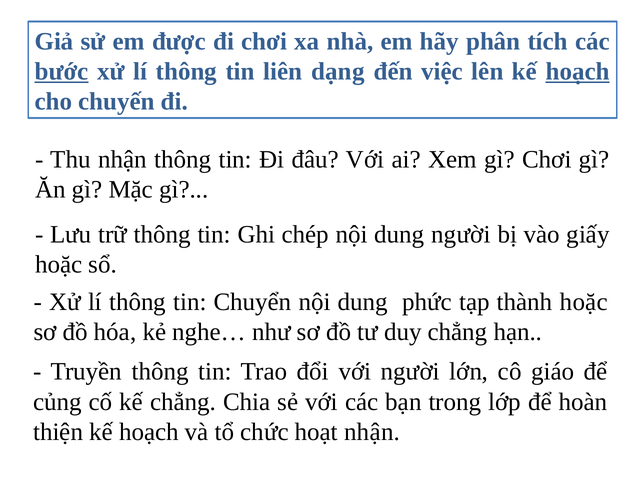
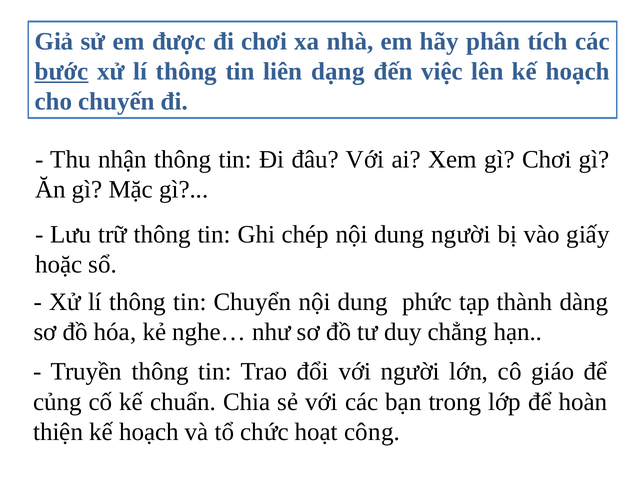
hoạch at (578, 71) underline: present -> none
thành hoặc: hoặc -> dàng
kế chẳng: chẳng -> chuẩn
hoạt nhận: nhận -> công
